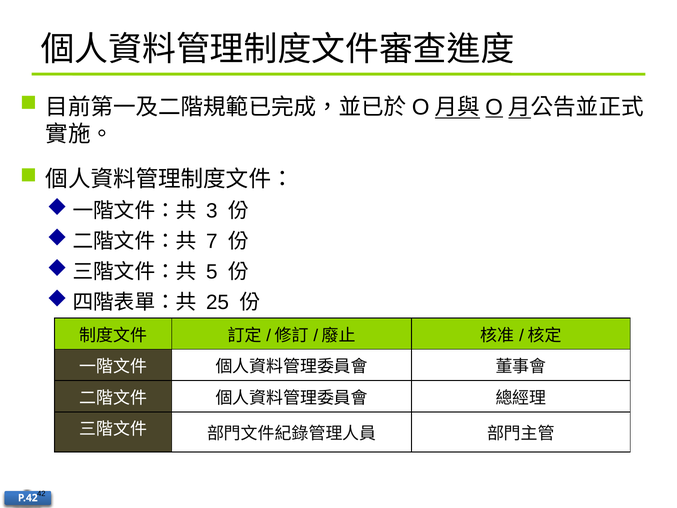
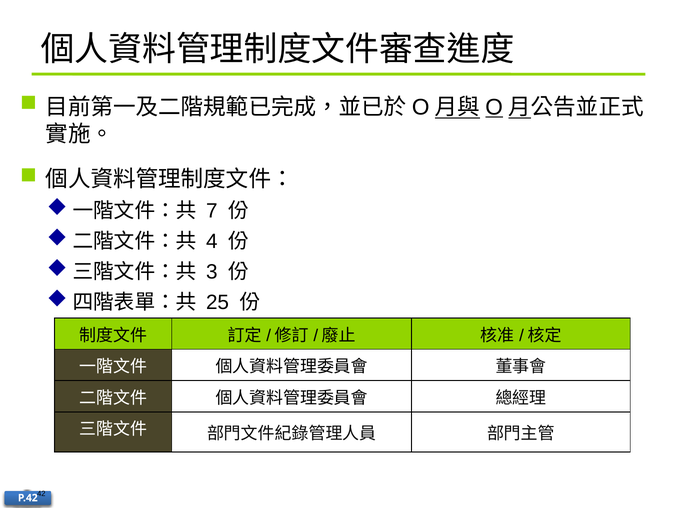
3: 3 -> 7
7: 7 -> 4
5: 5 -> 3
